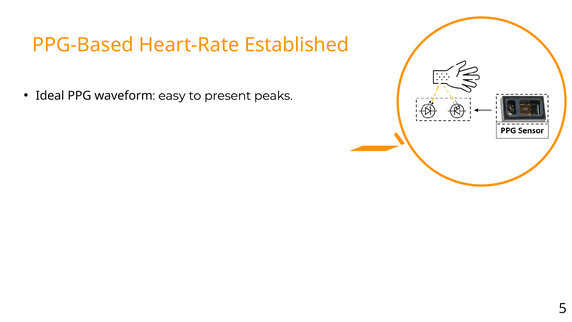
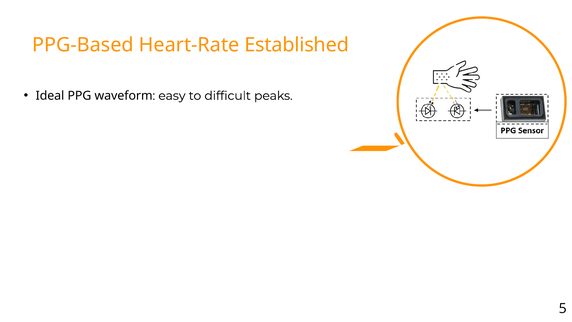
present: present -> difficult
